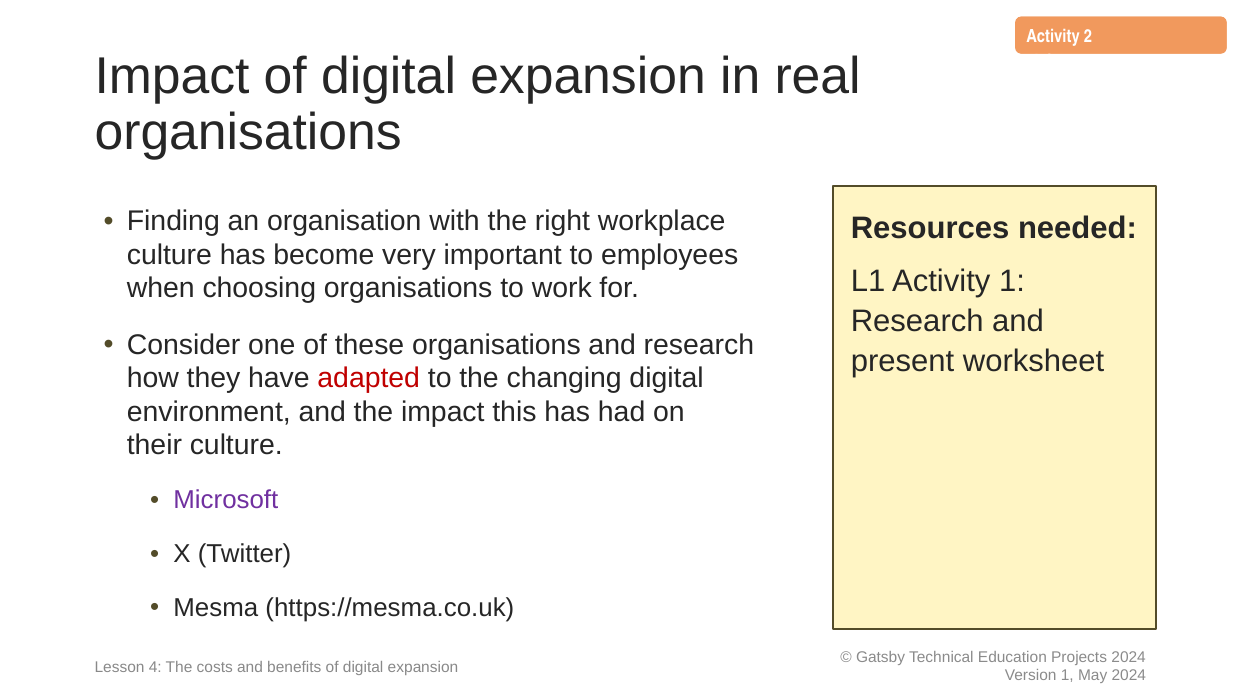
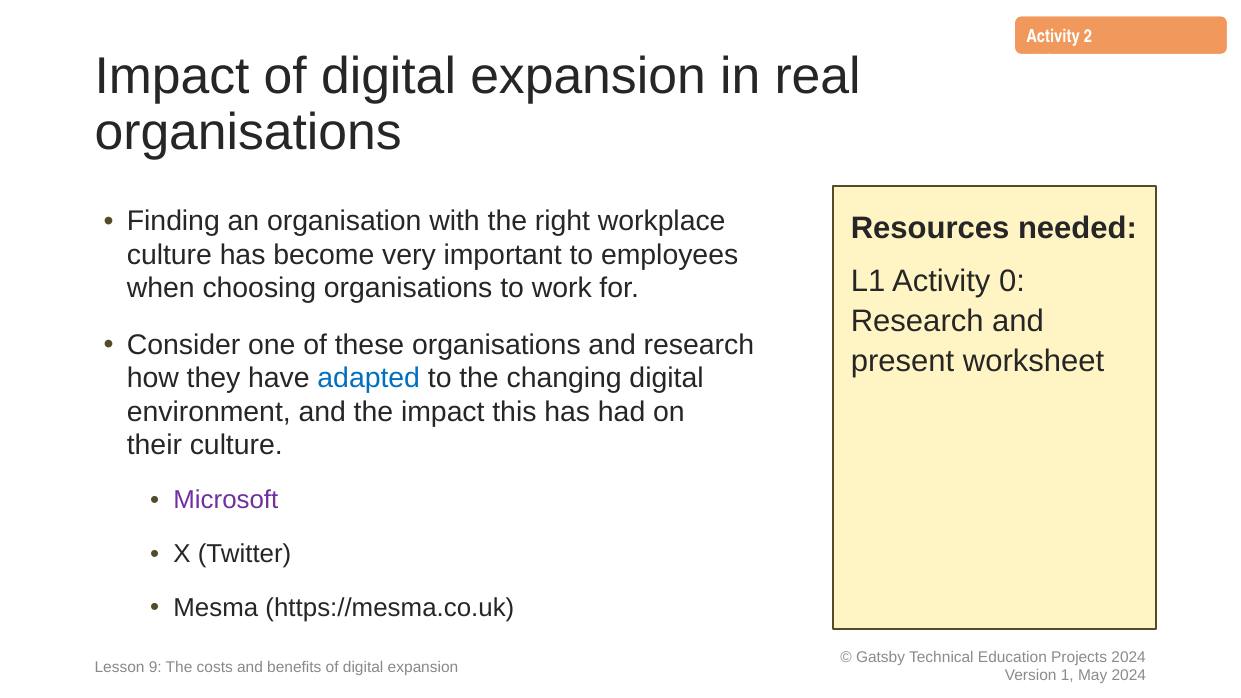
Activity 1: 1 -> 0
adapted colour: red -> blue
4: 4 -> 9
